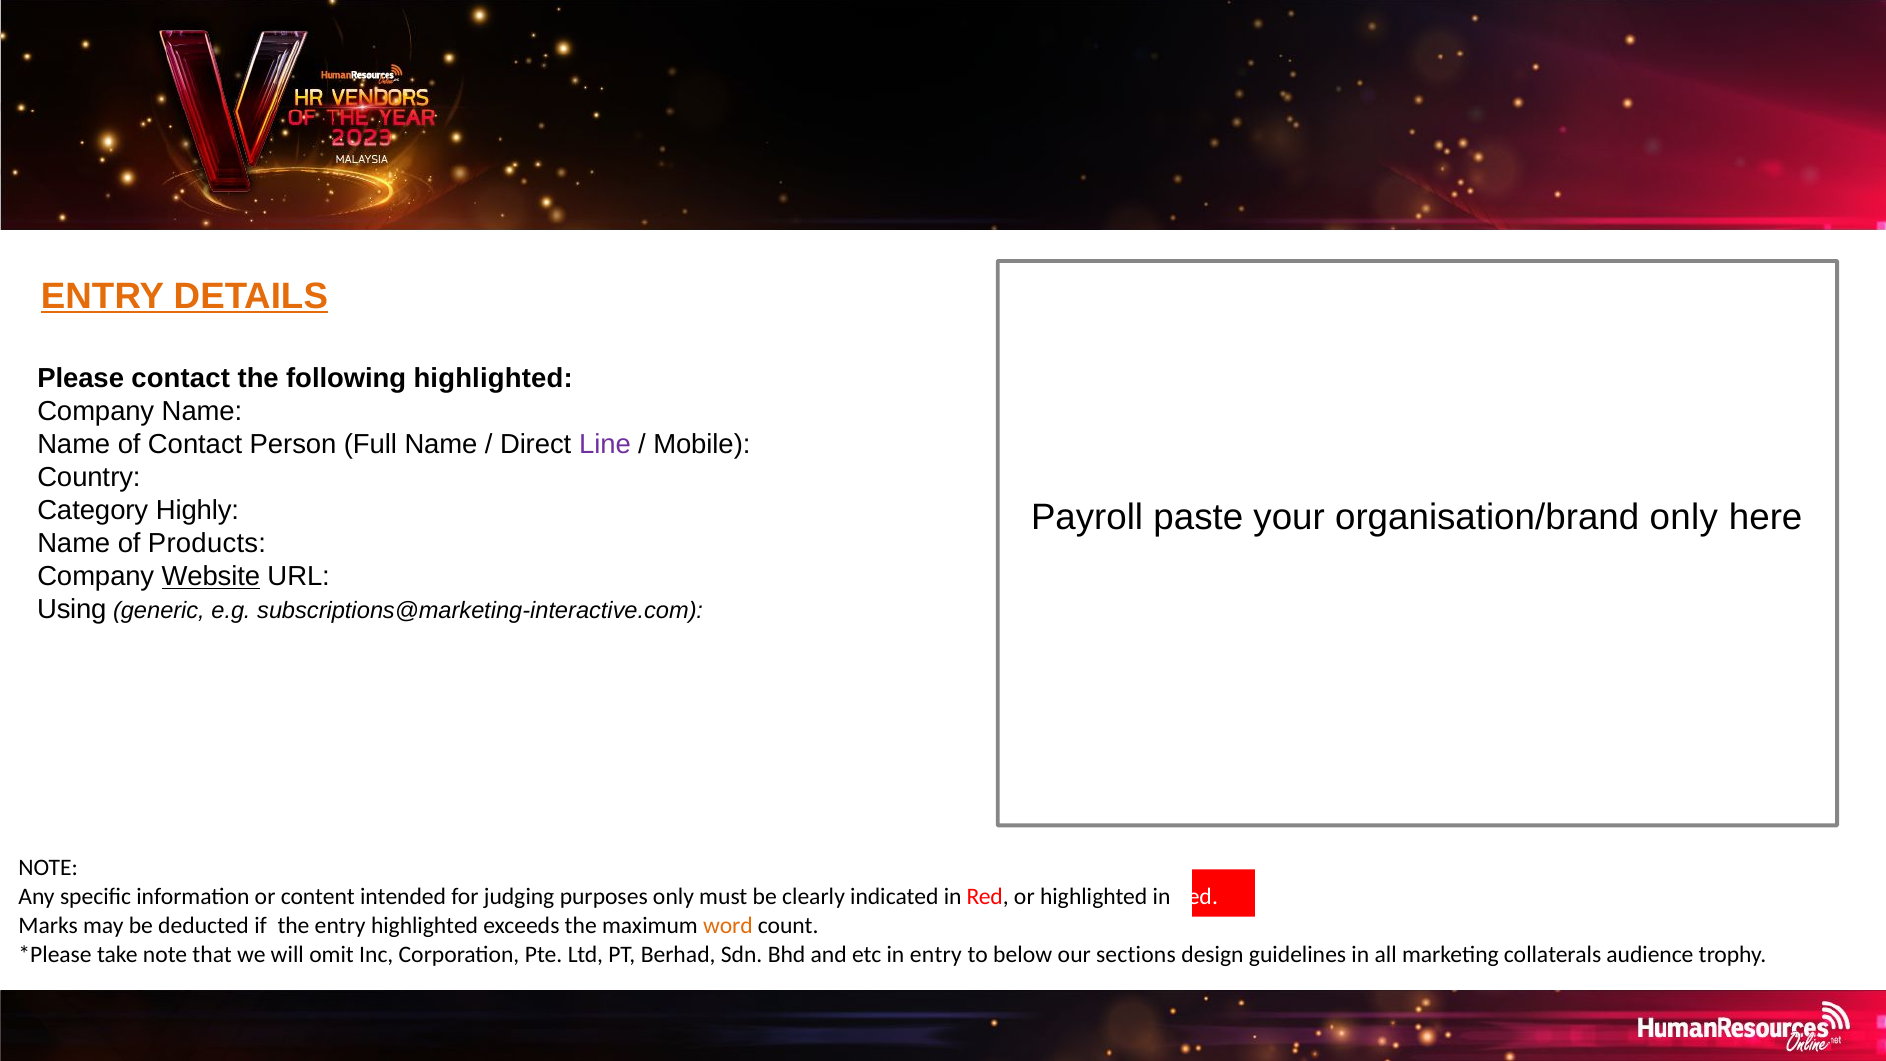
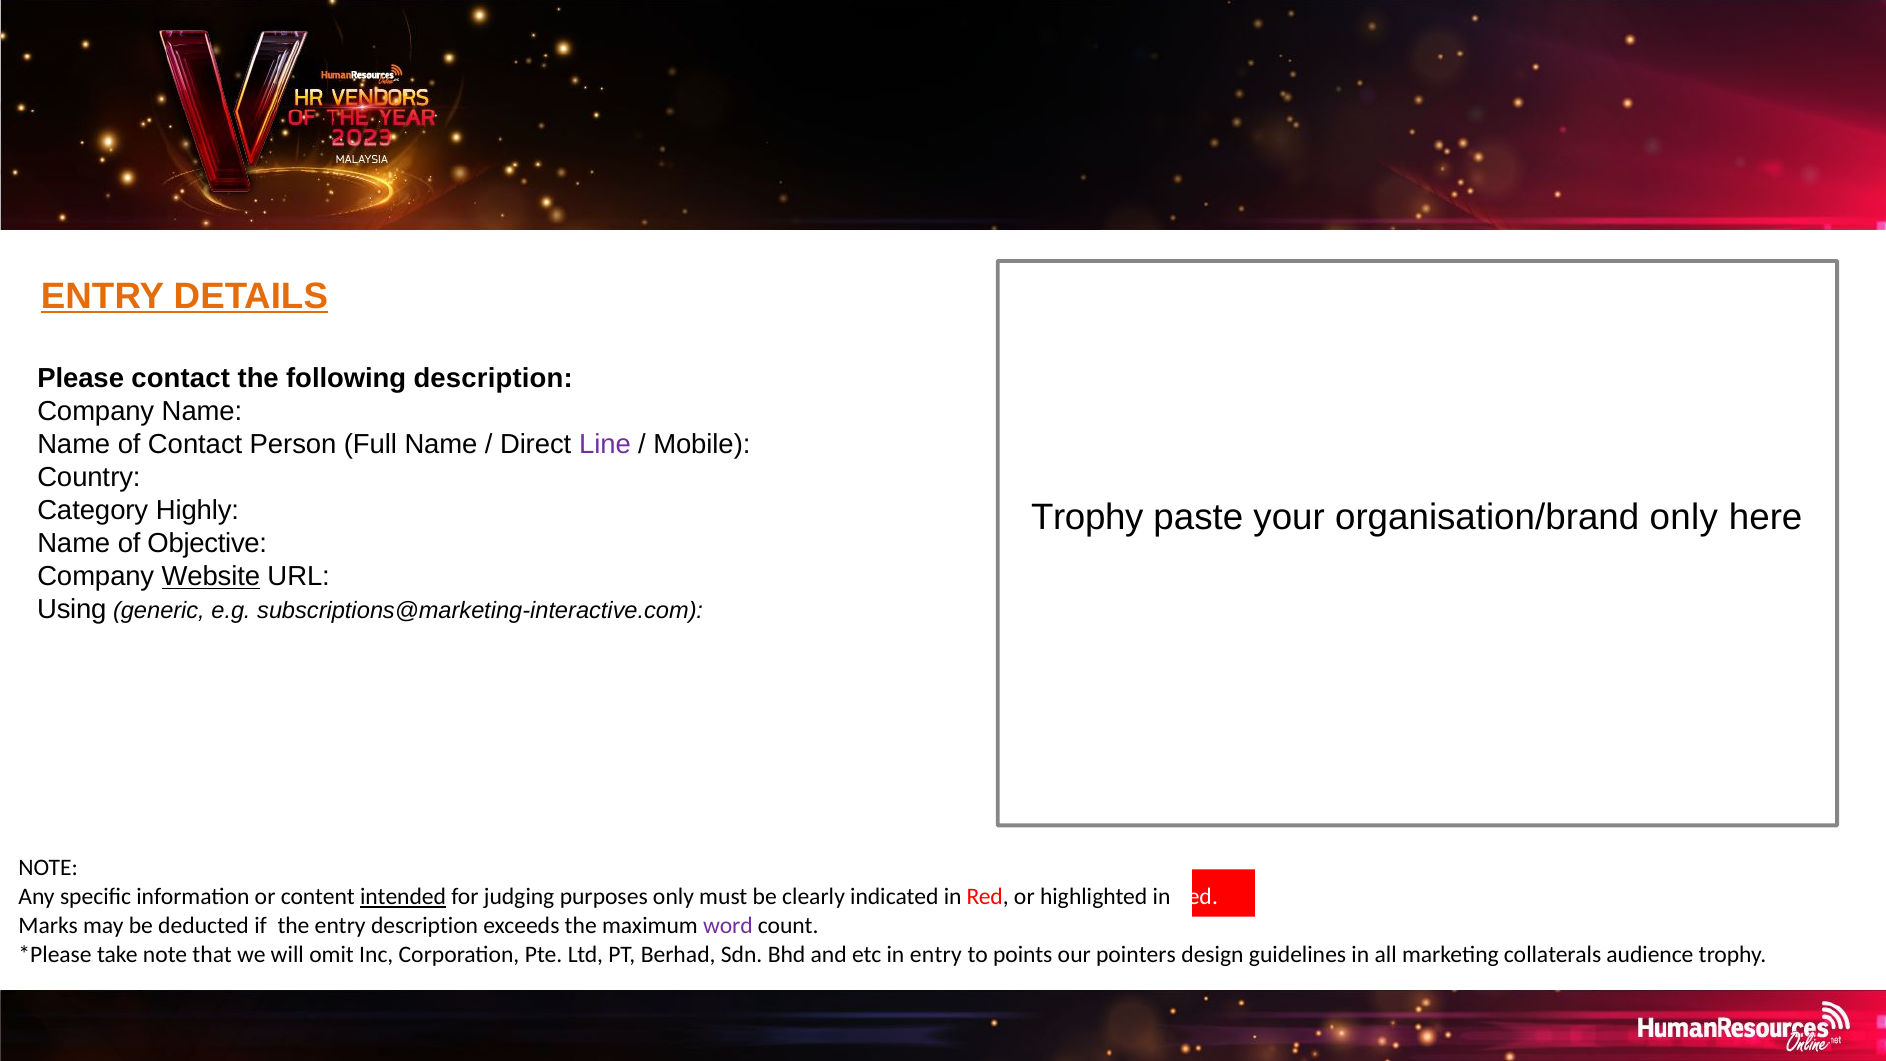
following highlighted: highlighted -> description
Payroll at (1087, 517): Payroll -> Trophy
Products: Products -> Objective
intended underline: none -> present
entry highlighted: highlighted -> description
word colour: orange -> purple
below: below -> points
sections: sections -> pointers
